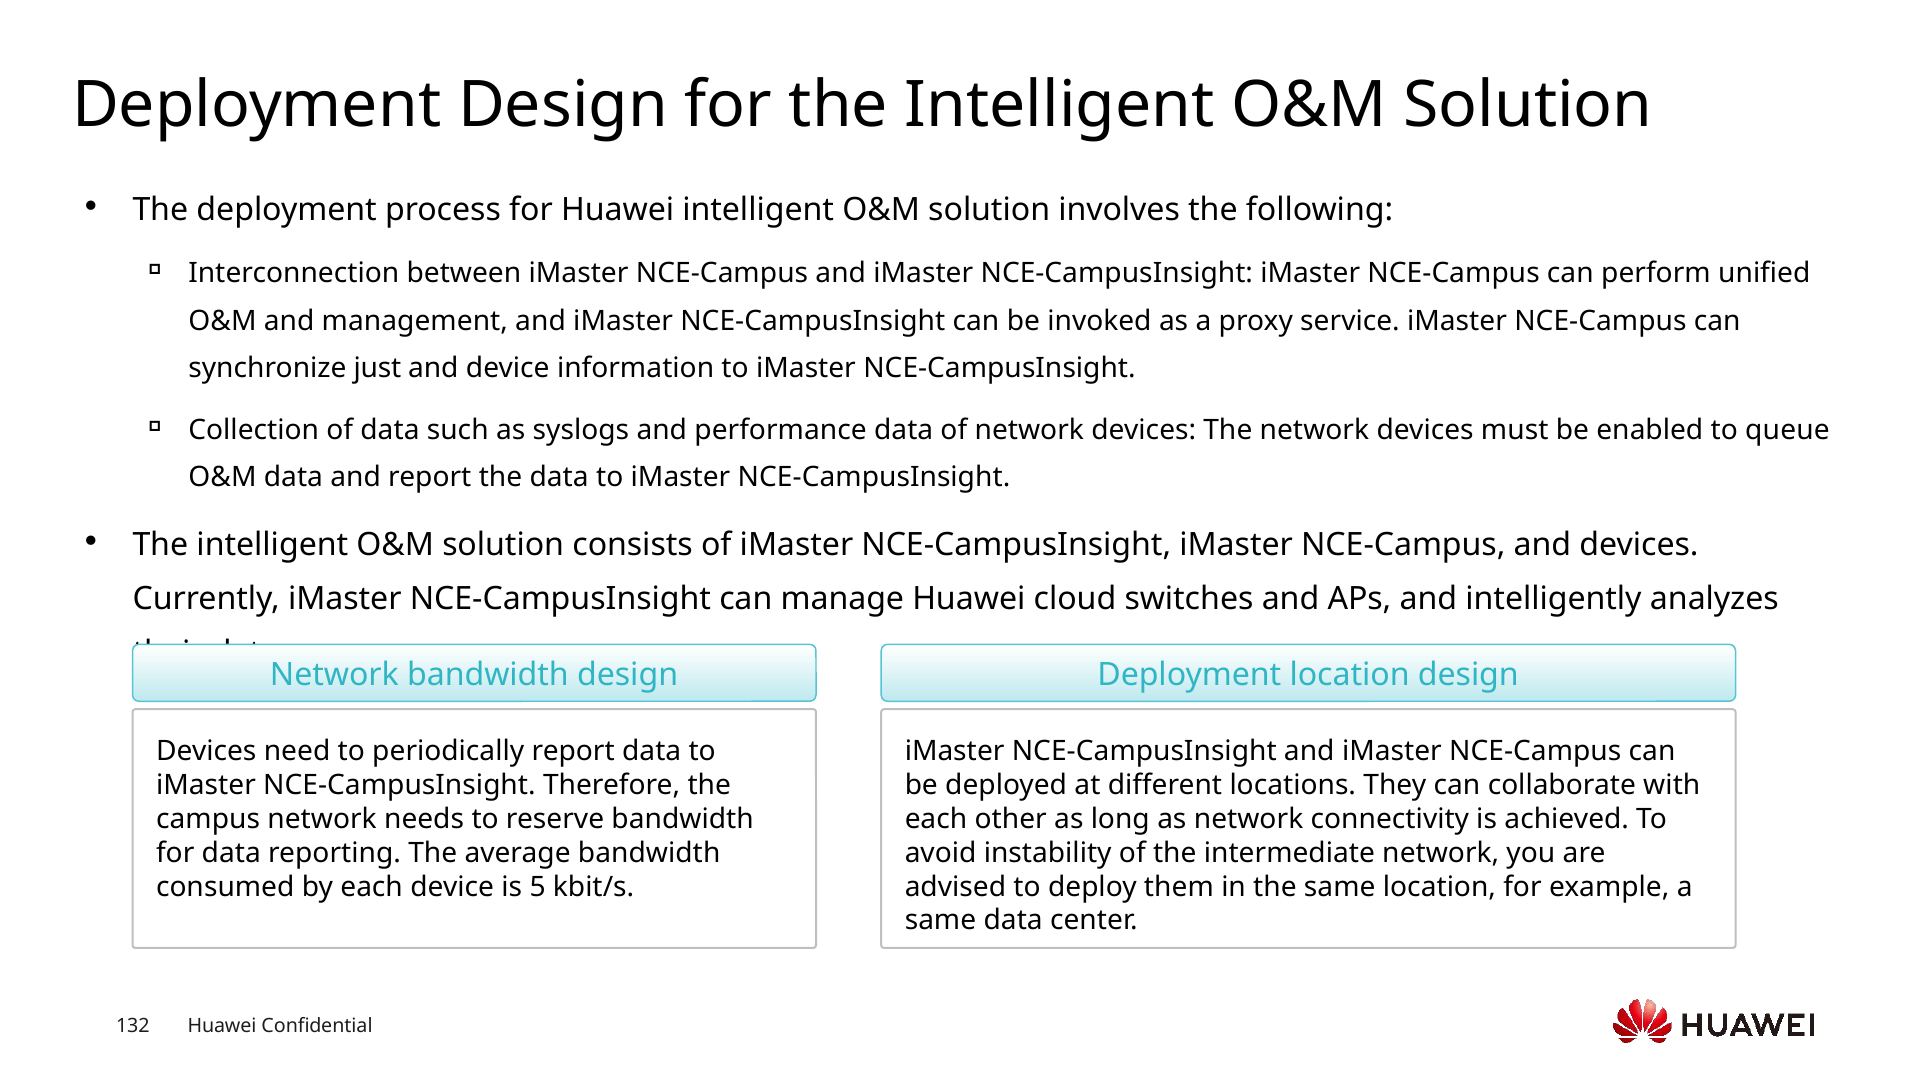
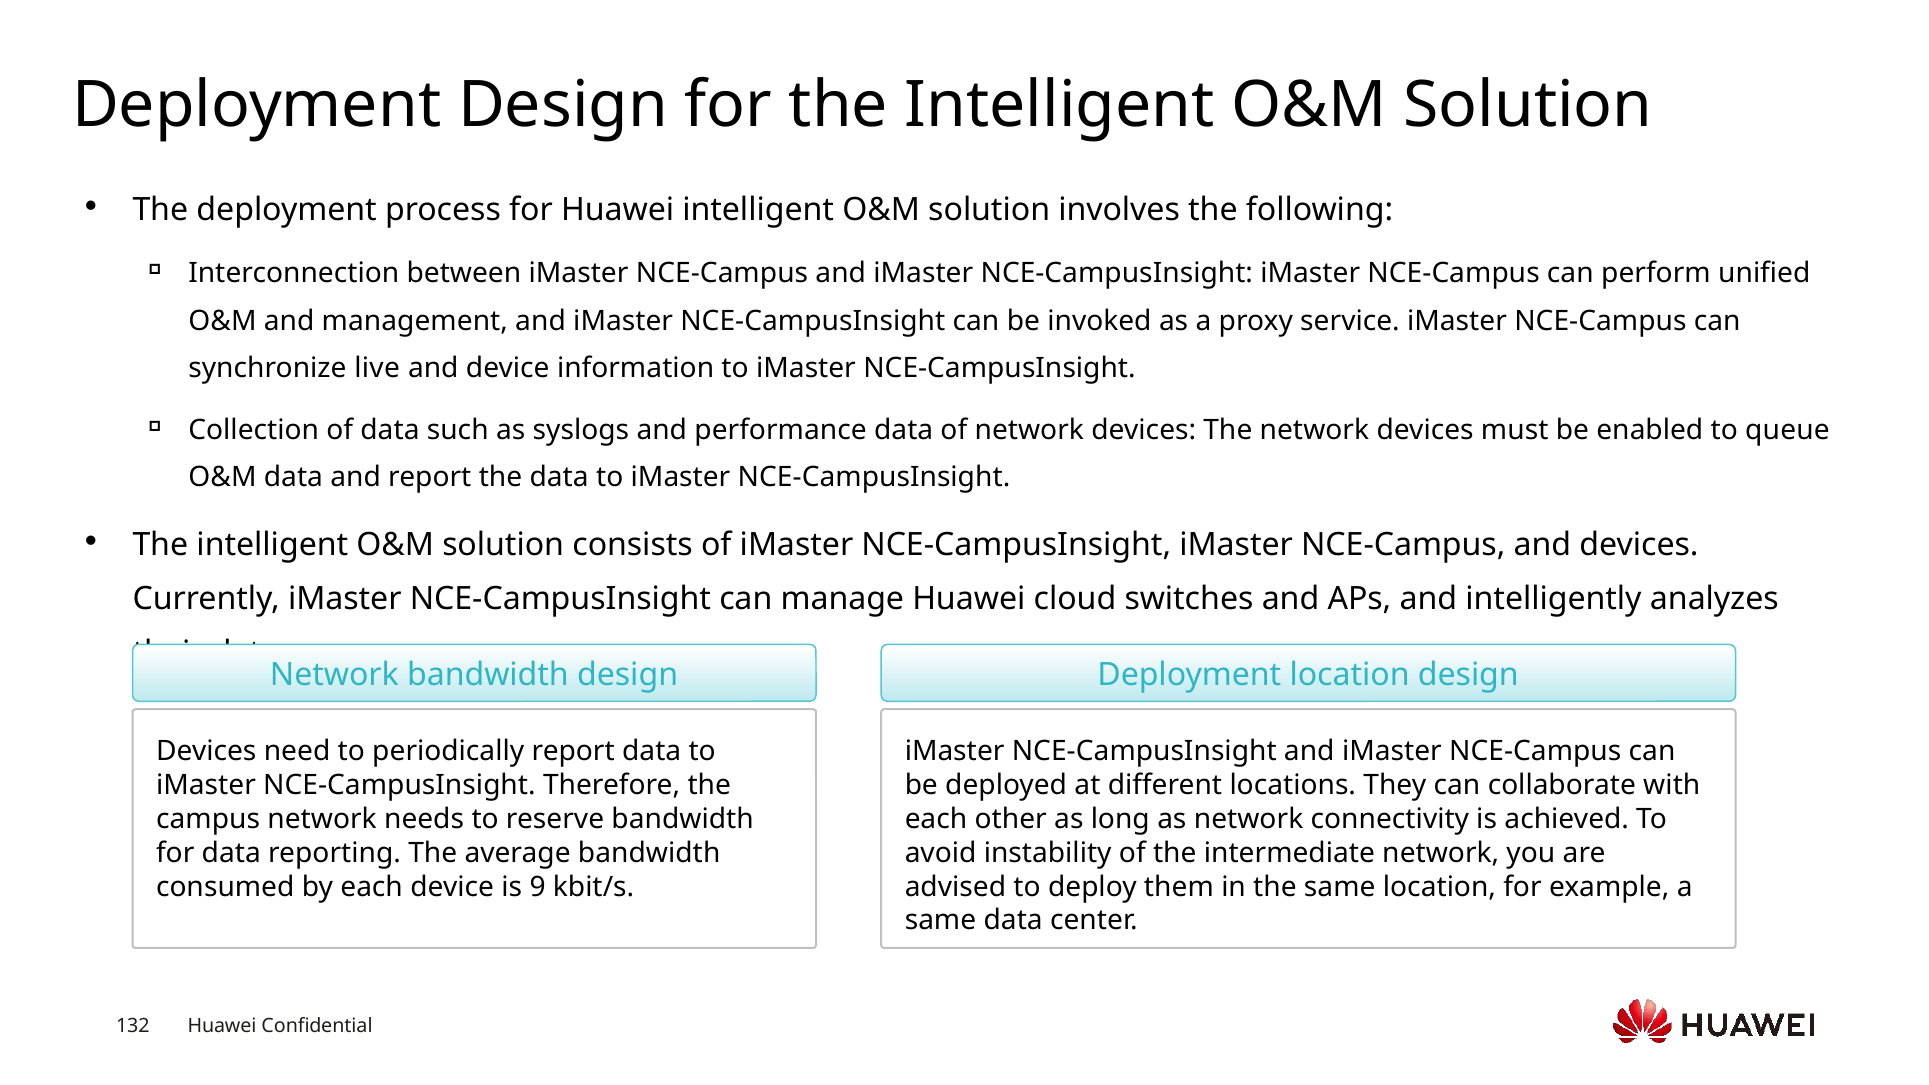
just: just -> live
5: 5 -> 9
